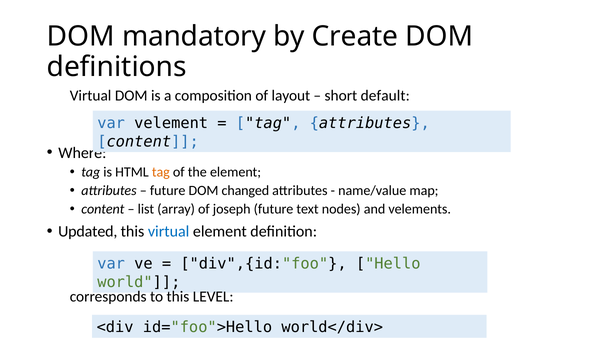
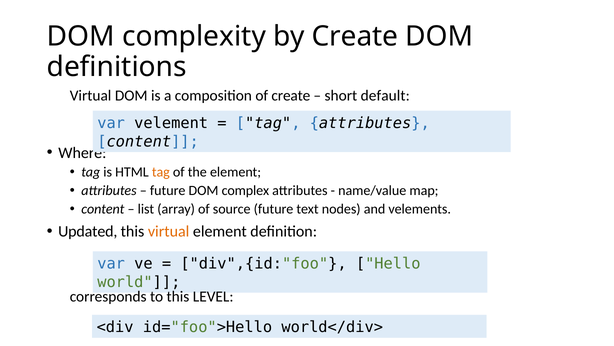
mandatory: mandatory -> complexity
of layout: layout -> create
changed: changed -> complex
joseph: joseph -> source
virtual at (169, 231) colour: blue -> orange
